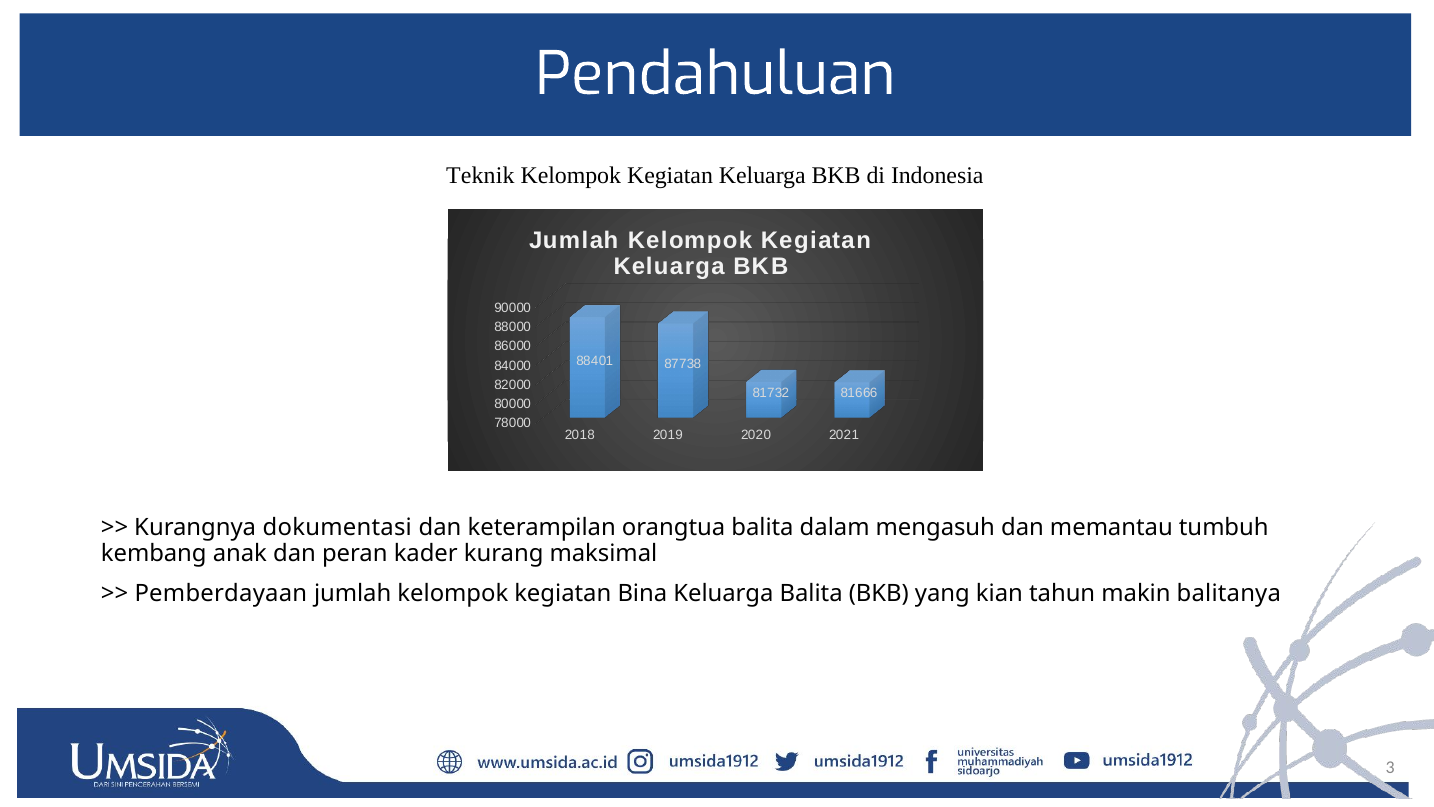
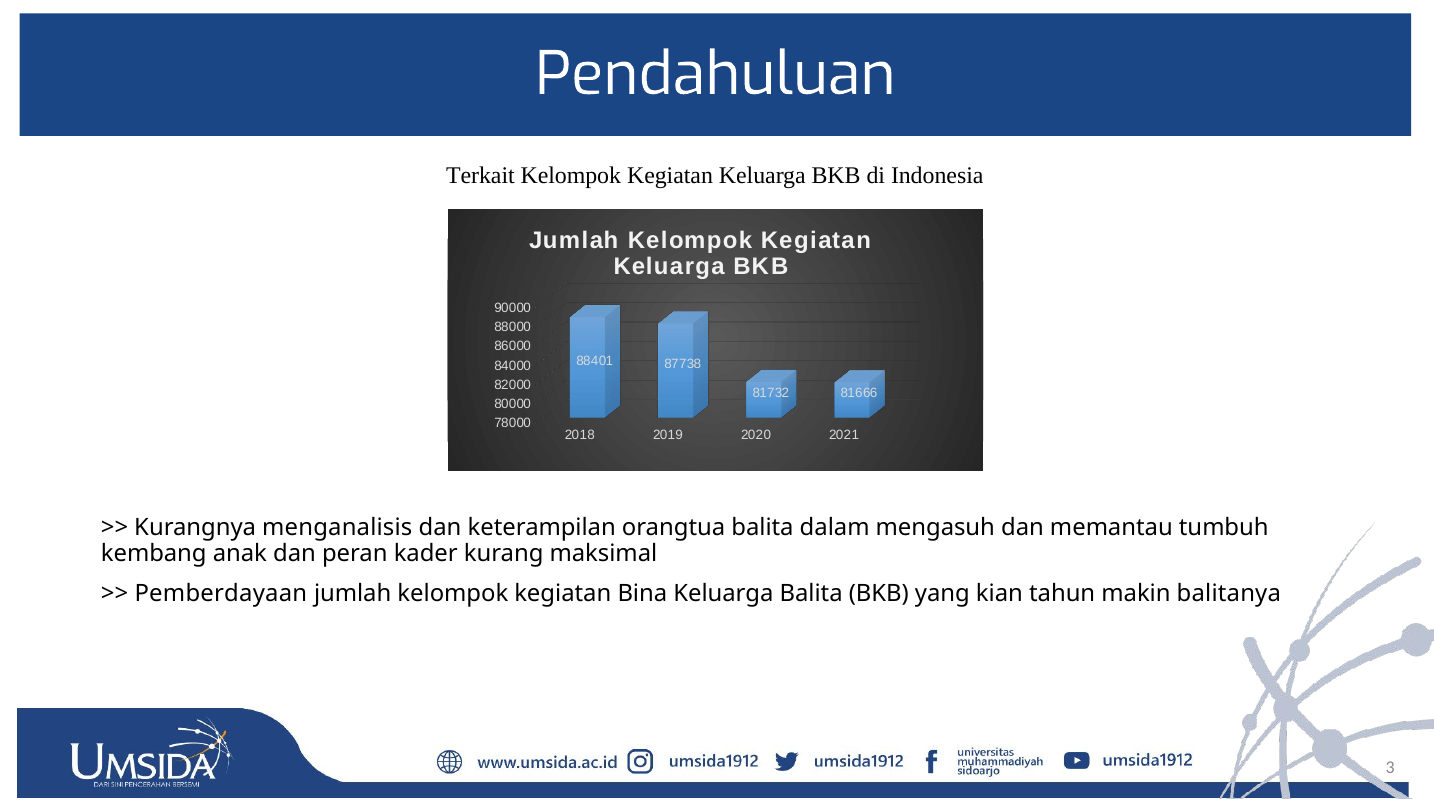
Teknik: Teknik -> Terkait
dokumentasi: dokumentasi -> menganalisis
